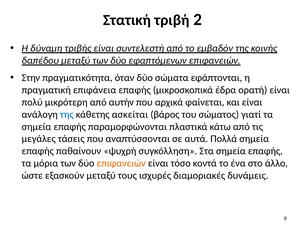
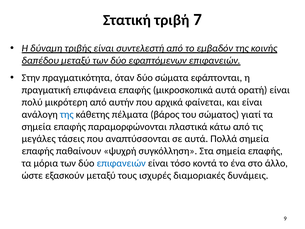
2: 2 -> 7
μικροσκοπικά έδρα: έδρα -> αυτά
ασκείται: ασκείται -> πέλματα
επιφανειών at (121, 163) colour: orange -> blue
